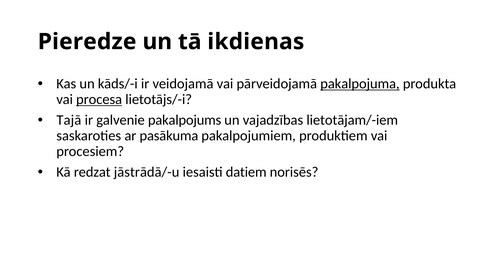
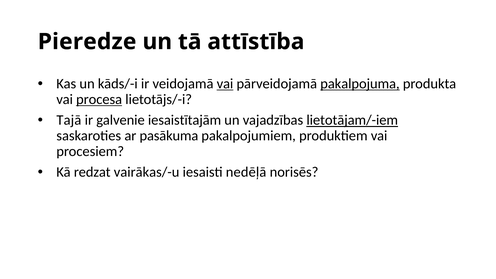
ikdienas: ikdienas -> attīstība
vai at (225, 84) underline: none -> present
pakalpojums: pakalpojums -> iesaistītajām
lietotājam/-iem underline: none -> present
jāstrādā/-u: jāstrādā/-u -> vairākas/-u
datiem: datiem -> nedēļā
